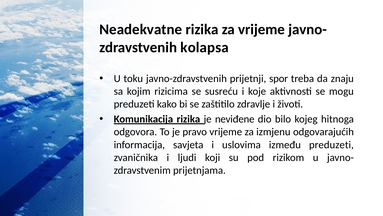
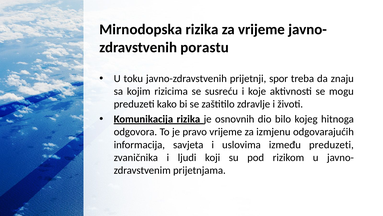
Neadekvatne: Neadekvatne -> Mirnodopska
kolapsa: kolapsa -> porastu
neviđene: neviđene -> osnovnih
